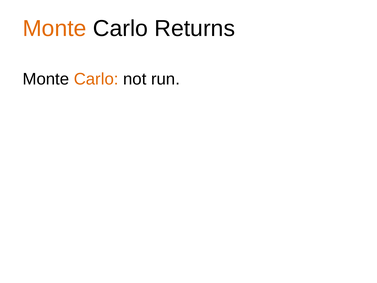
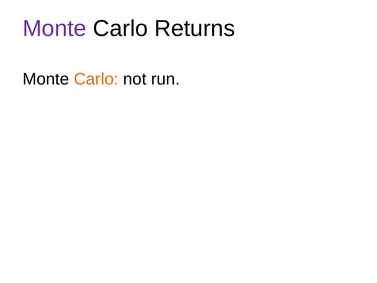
Monte at (55, 29) colour: orange -> purple
